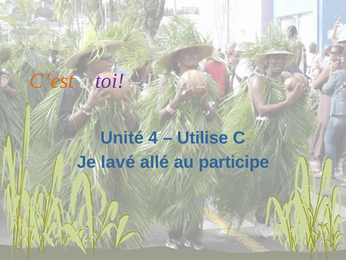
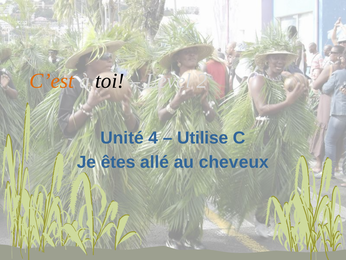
toi colour: purple -> black
lavé: lavé -> êtes
participe: participe -> cheveux
